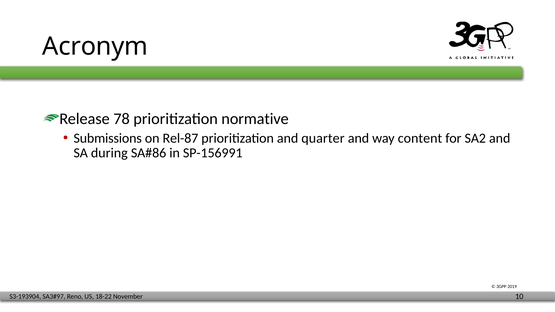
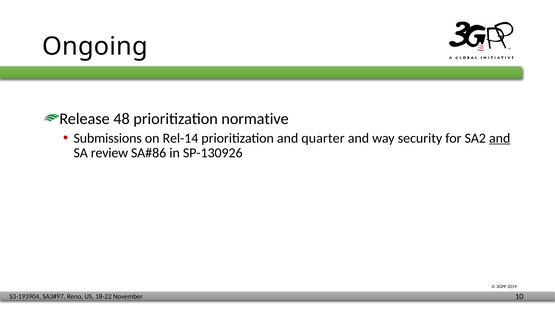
Acronym: Acronym -> Ongoing
78: 78 -> 48
Rel-87: Rel-87 -> Rel-14
content: content -> security
and at (500, 138) underline: none -> present
during: during -> review
SP-156991: SP-156991 -> SP-130926
